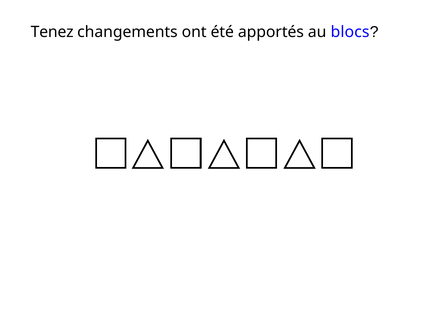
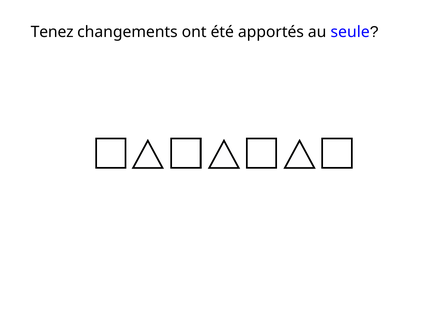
blocs: blocs -> seule
